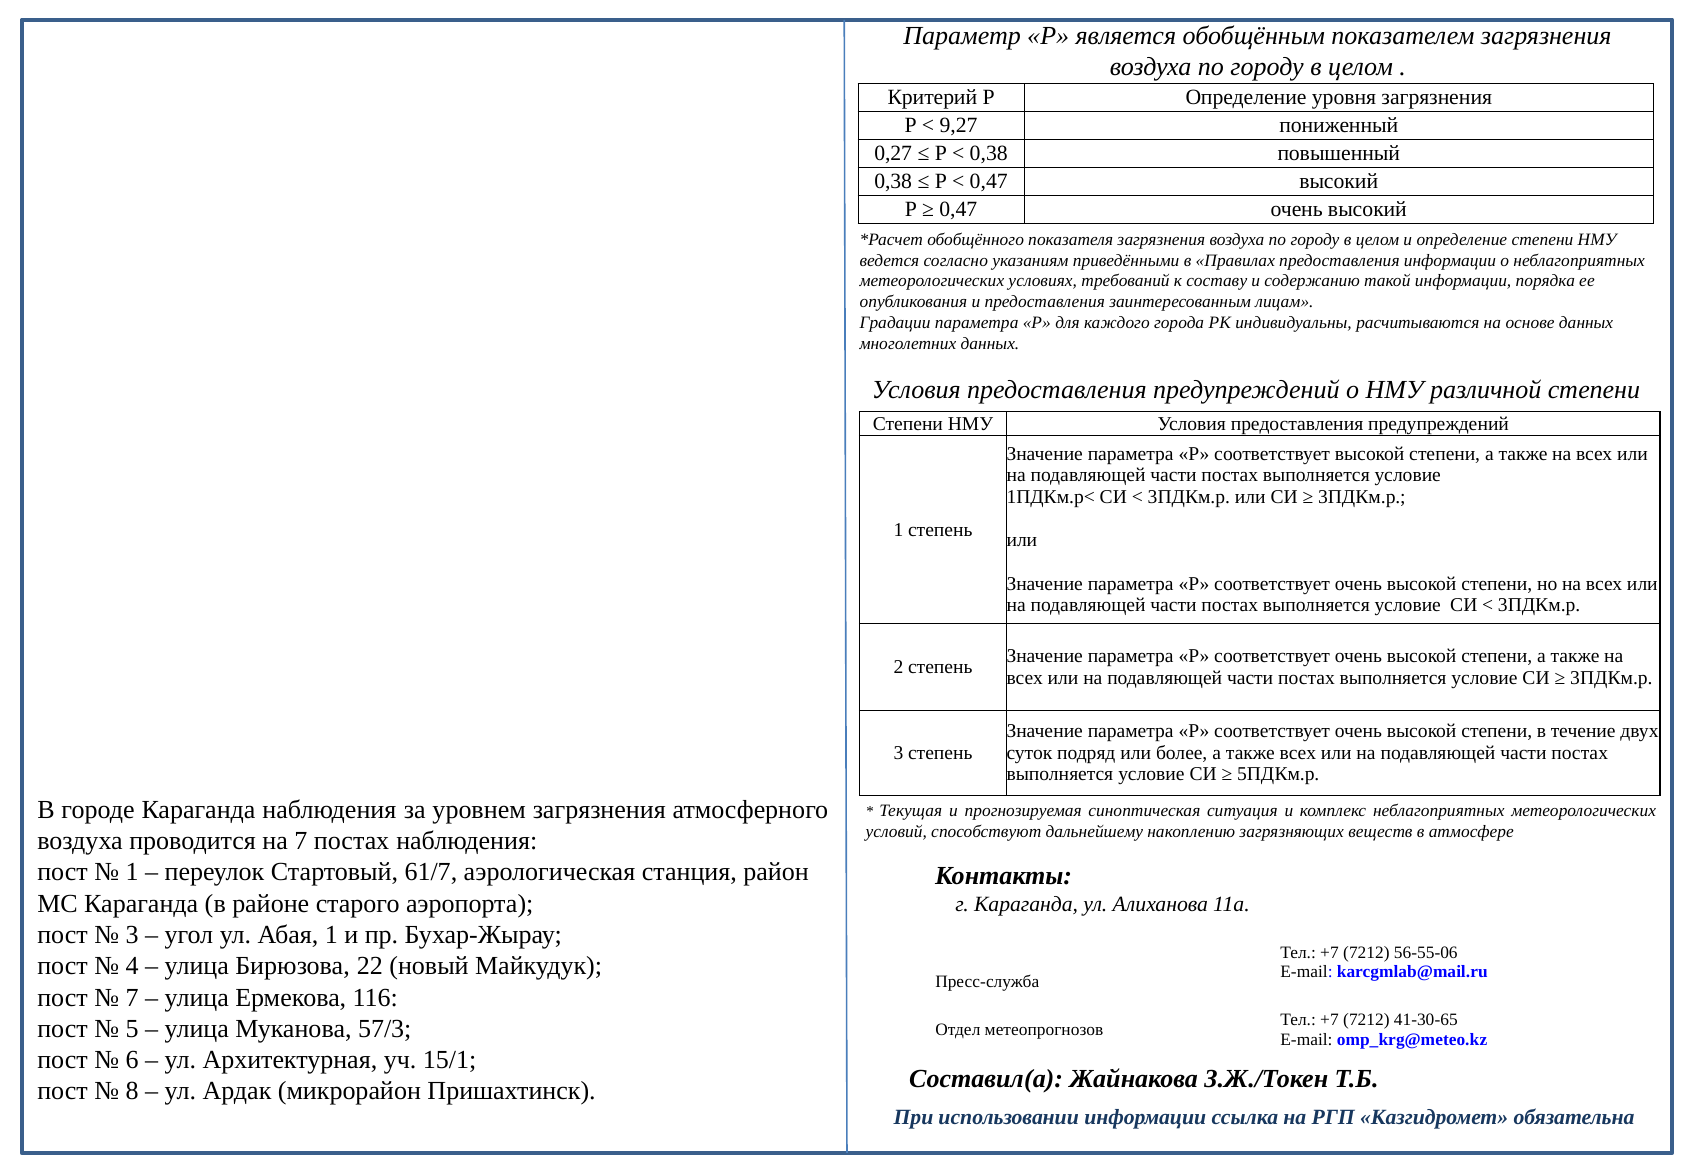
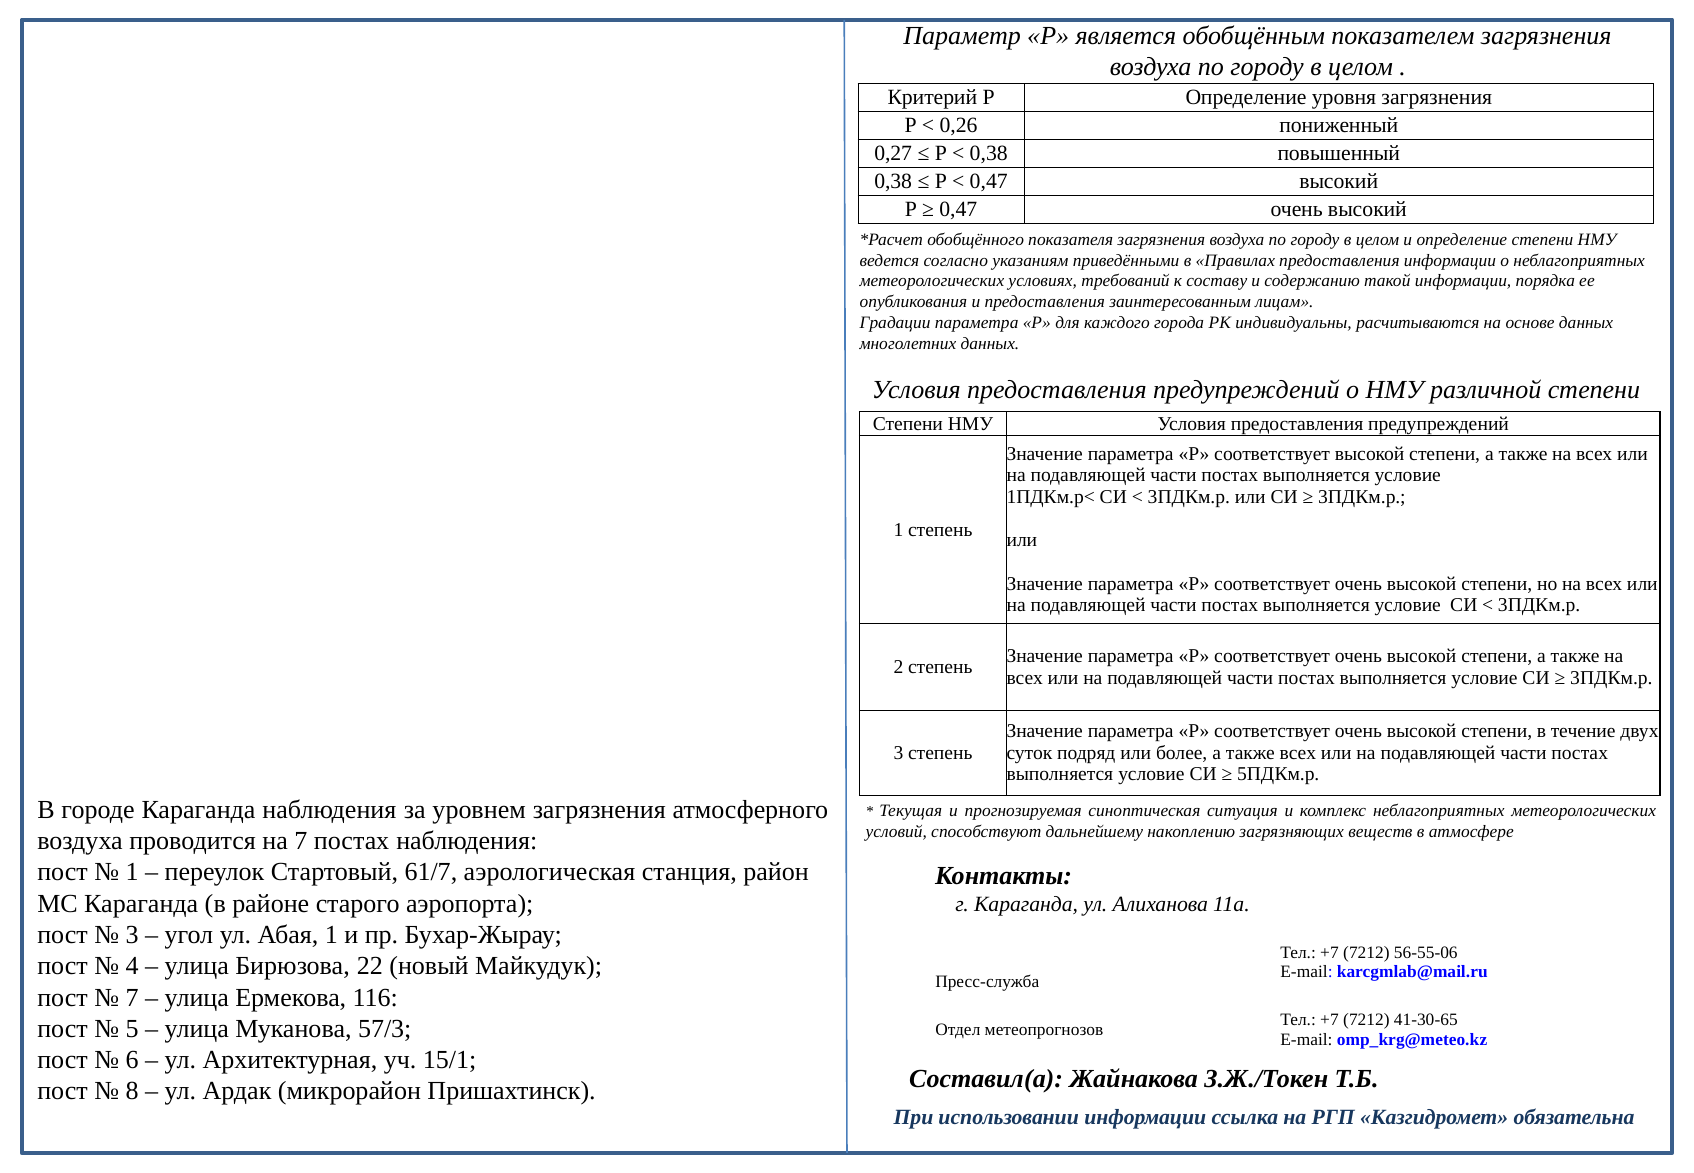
9,27: 9,27 -> 0,26
